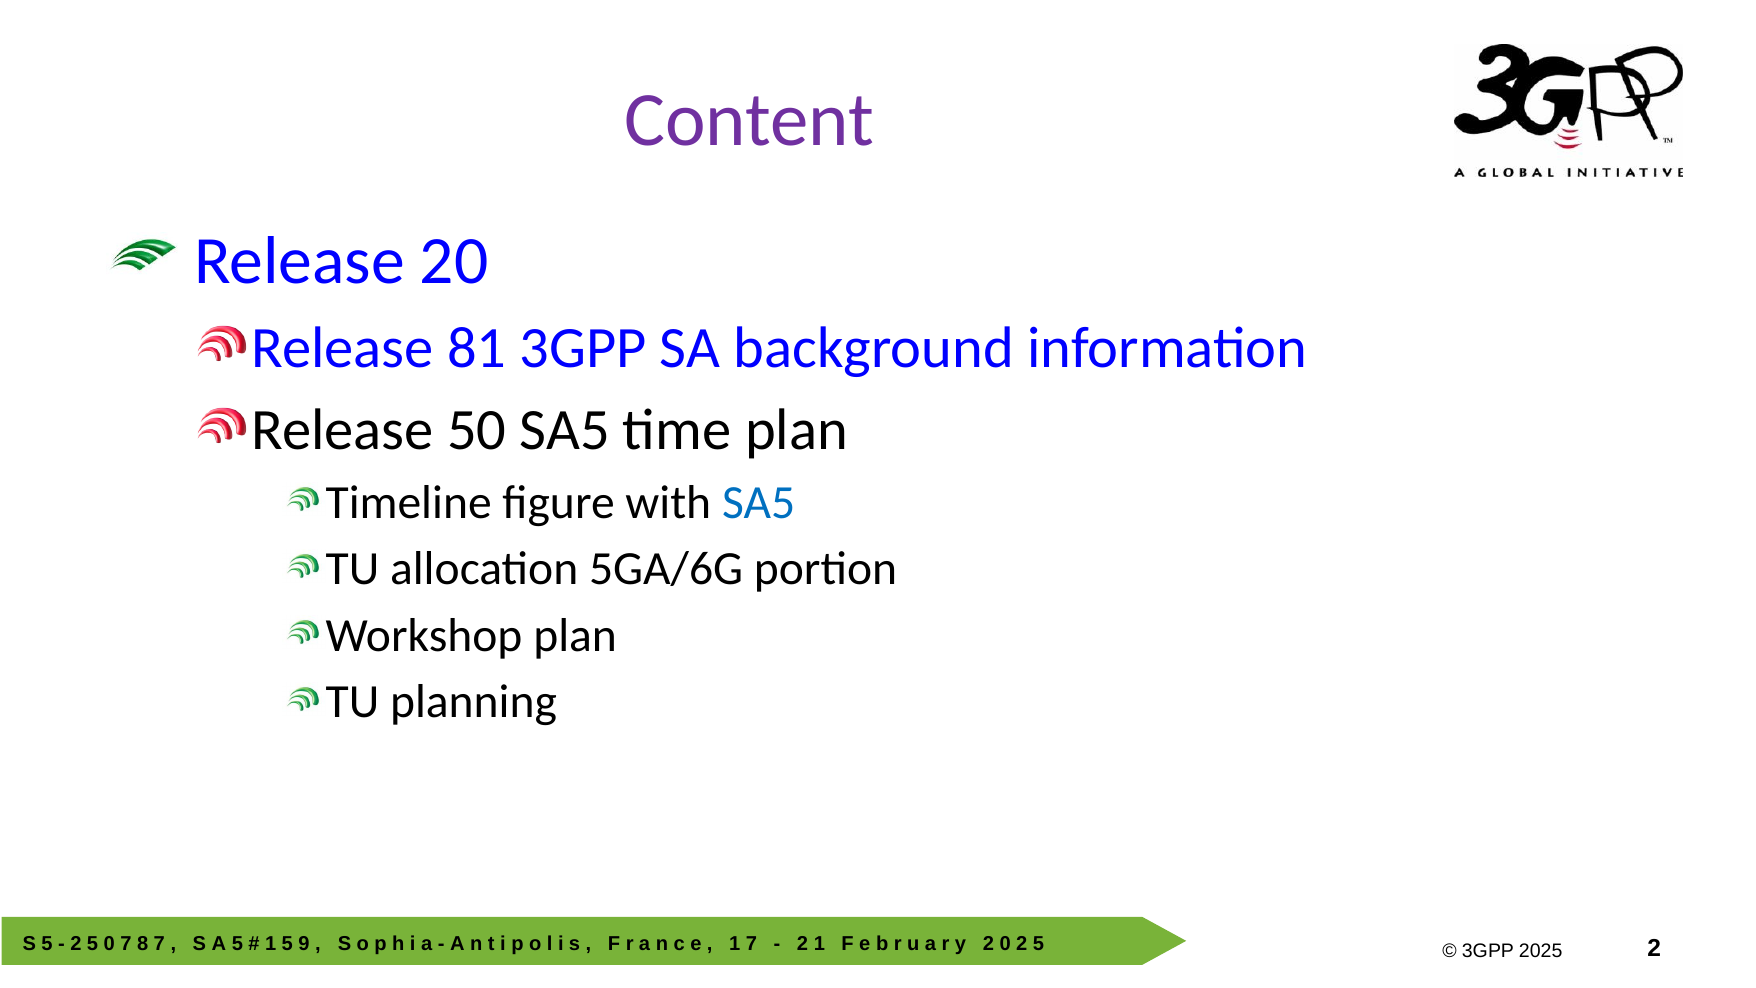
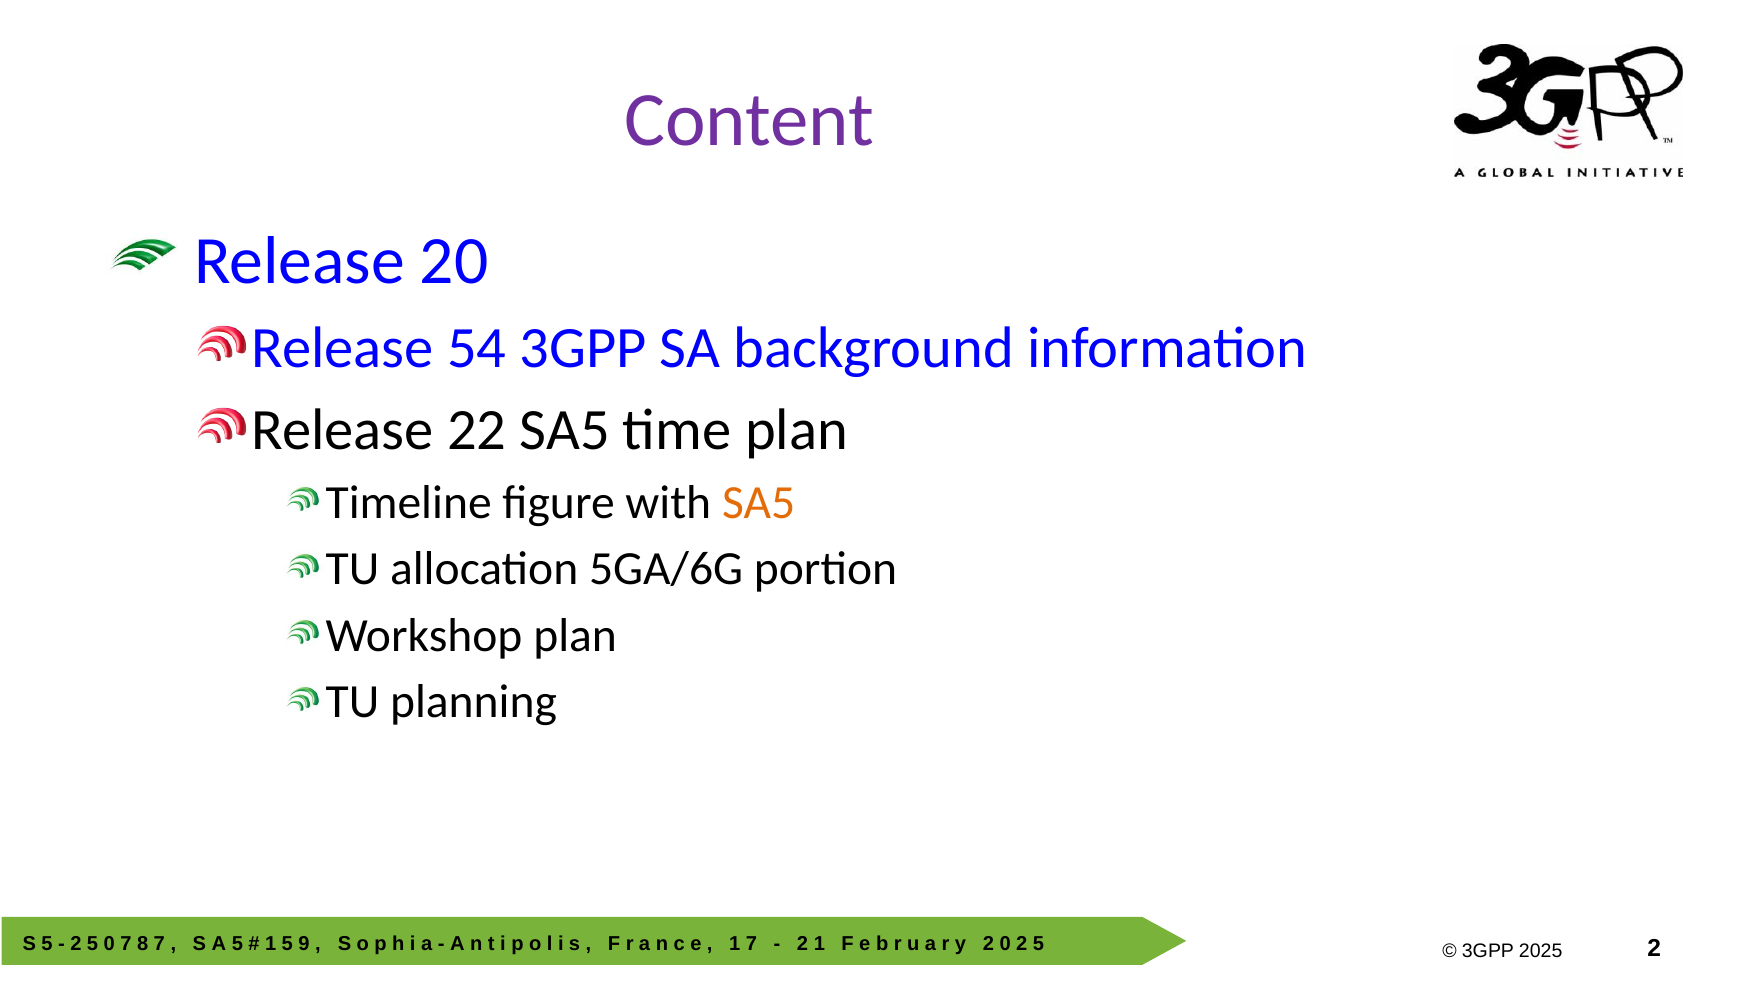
81: 81 -> 54
50: 50 -> 22
SA5 at (759, 502) colour: blue -> orange
